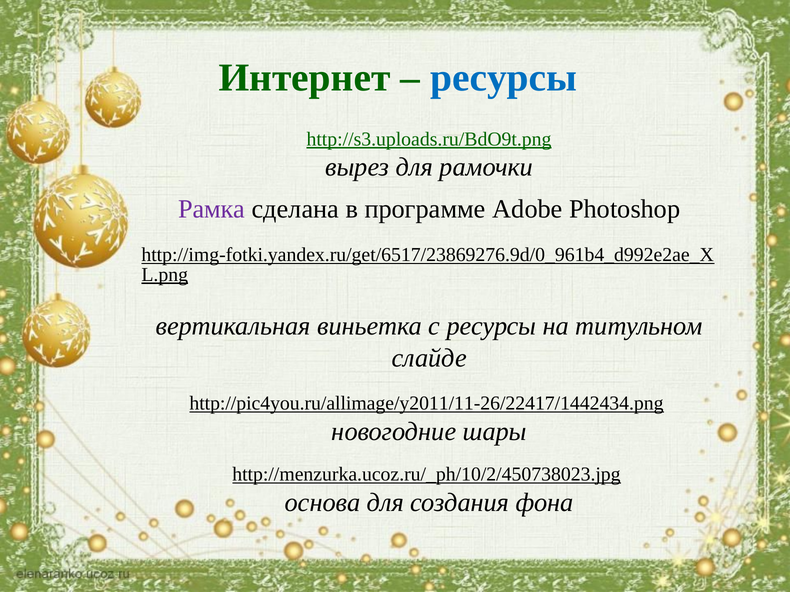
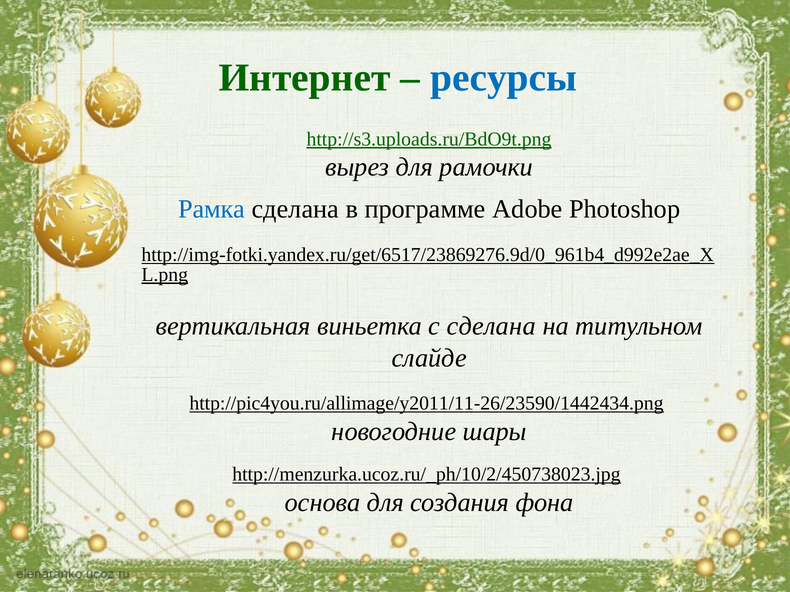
Рамка colour: purple -> blue
с ресурсы: ресурсы -> сделана
http://pic4you.ru/allimage/y2011/11-26/22417/1442434.png: http://pic4you.ru/allimage/y2011/11-26/22417/1442434.png -> http://pic4you.ru/allimage/y2011/11-26/23590/1442434.png
